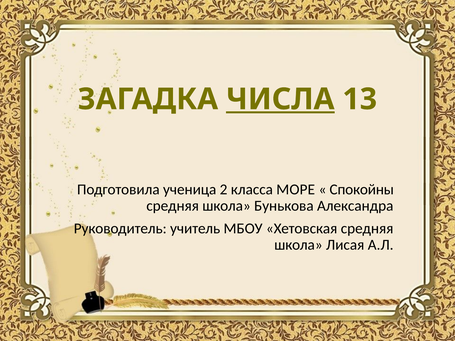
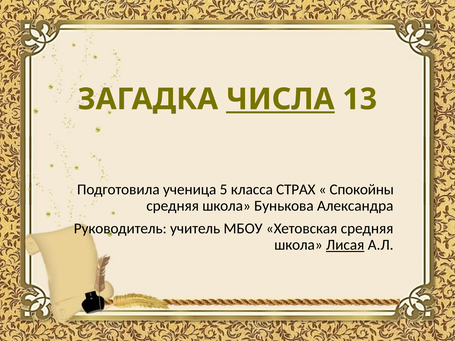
2: 2 -> 5
МОРЕ: МОРЕ -> СТРАХ
Лисая underline: none -> present
